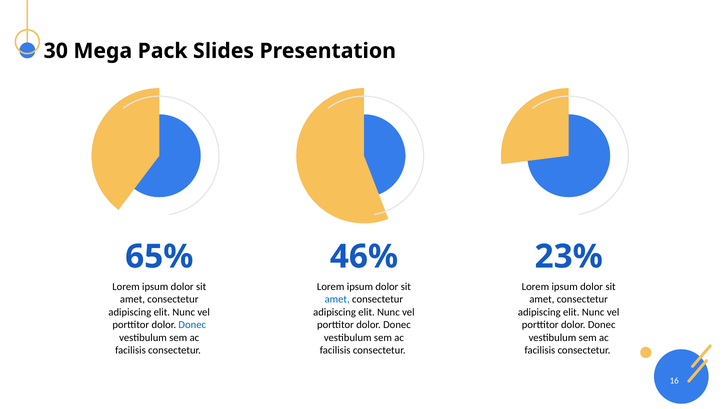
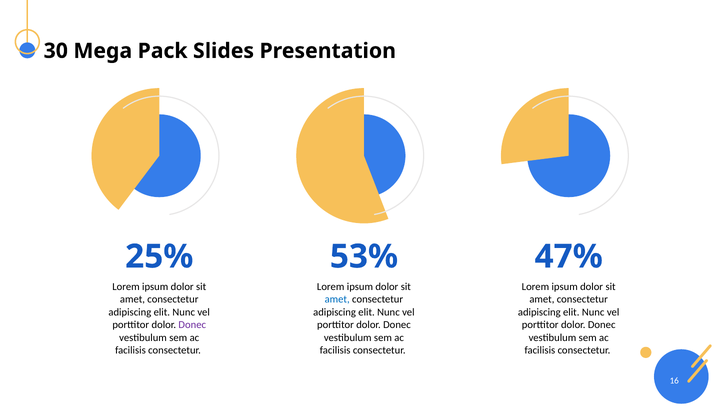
65%: 65% -> 25%
46%: 46% -> 53%
23%: 23% -> 47%
Donec at (192, 325) colour: blue -> purple
